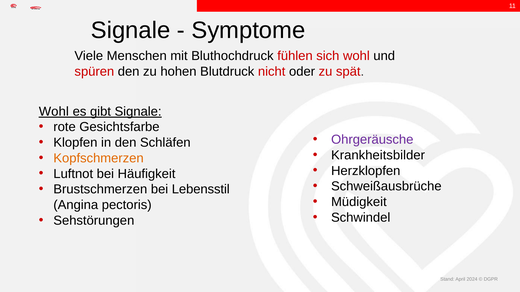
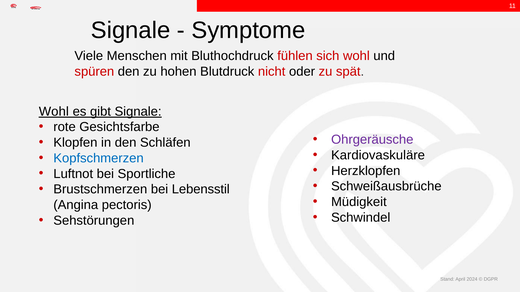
Krankheitsbilder: Krankheitsbilder -> Kardiovaskuläre
Kopfschmerzen colour: orange -> blue
Häufigkeit: Häufigkeit -> Sportliche
